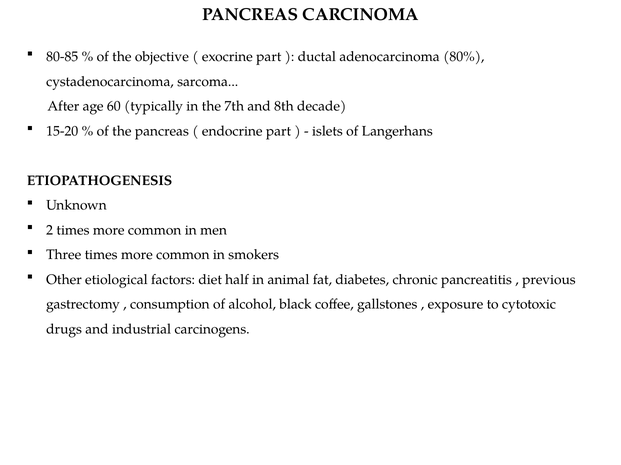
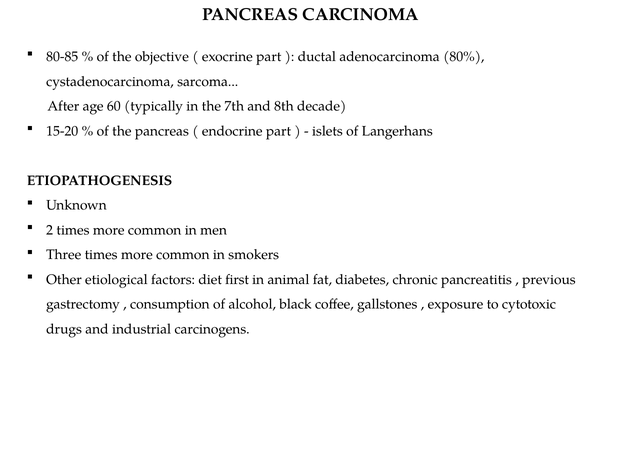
half: half -> first
